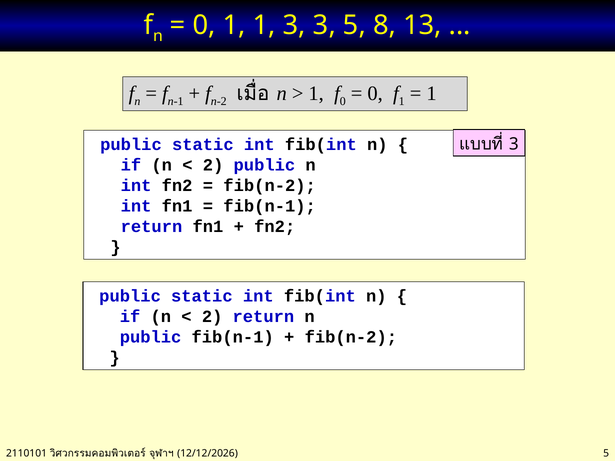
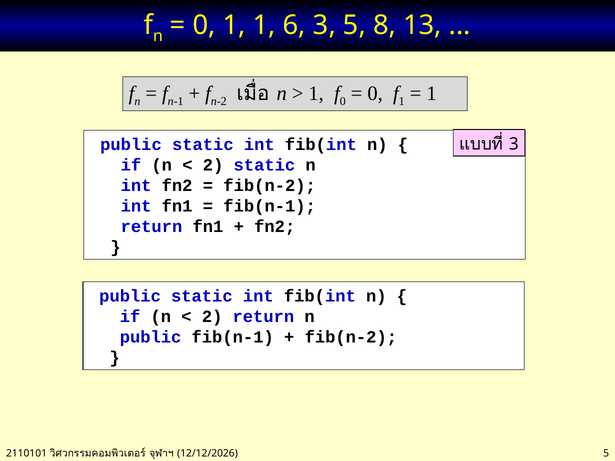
1 3: 3 -> 6
2 public: public -> static
